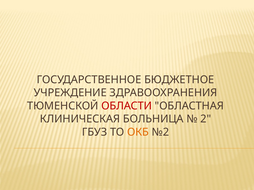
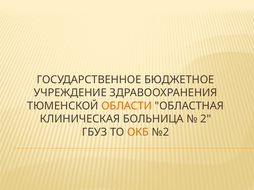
ОБЛАСТИ colour: red -> orange
